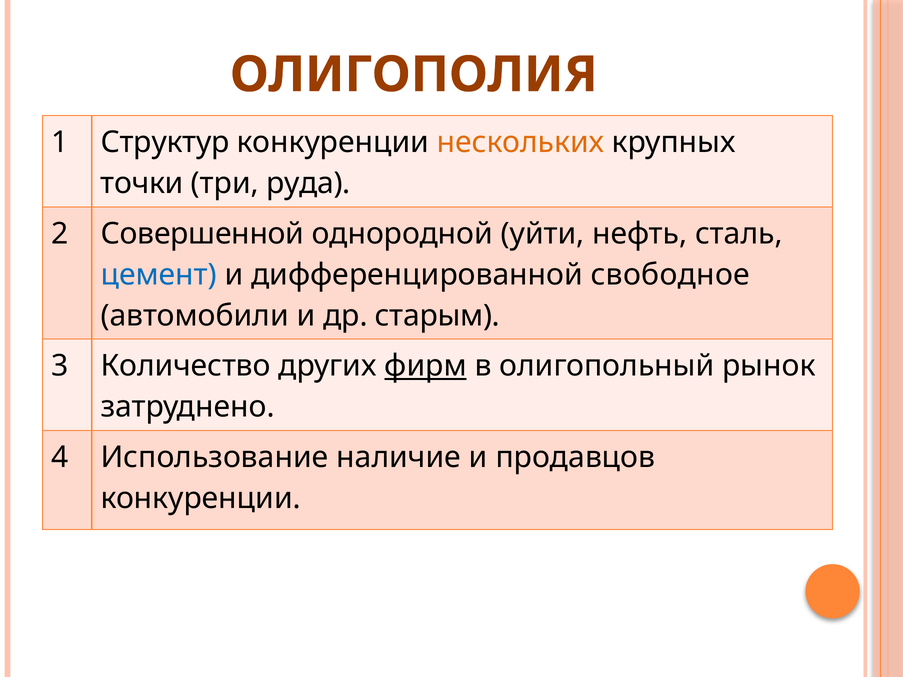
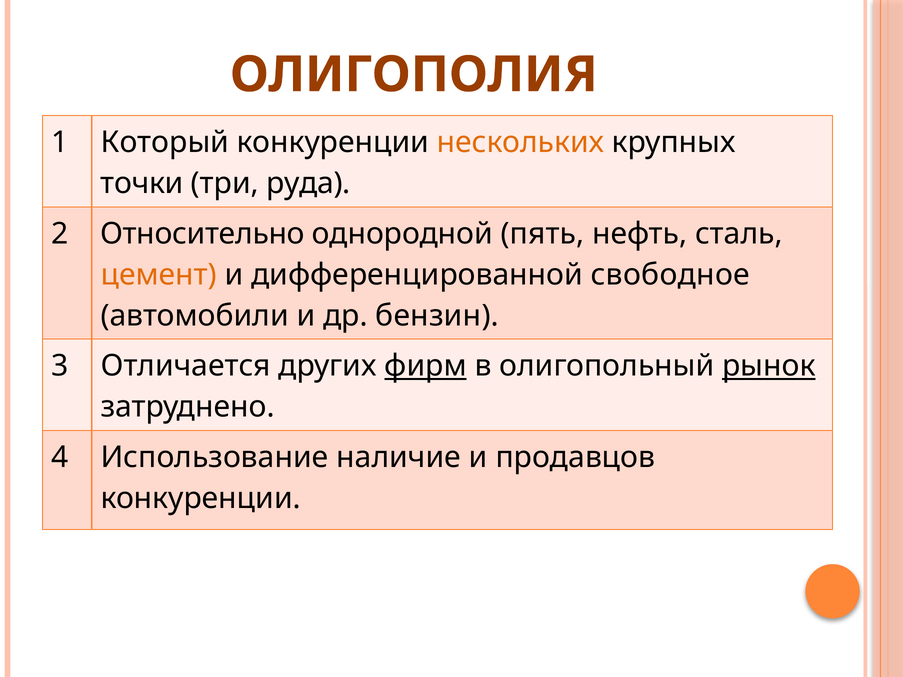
Структур: Структур -> Который
Совершенной: Совершенной -> Относительно
уйти: уйти -> пять
цемент colour: blue -> orange
старым: старым -> бензин
Количество: Количество -> Отличается
рынок underline: none -> present
